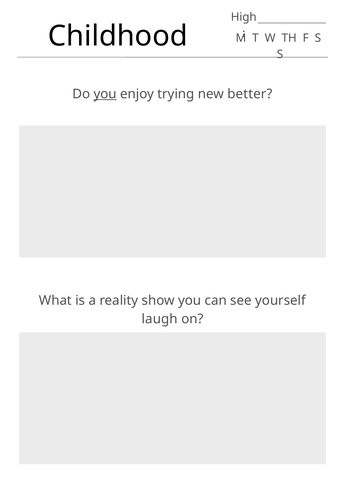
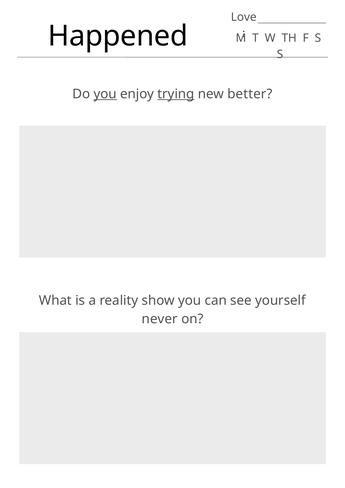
High: High -> Love
Childhood: Childhood -> Happened
trying underline: none -> present
laugh: laugh -> never
